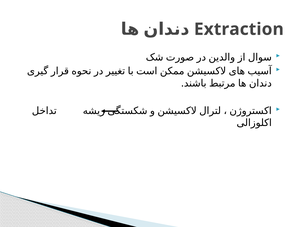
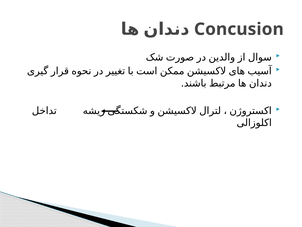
Extraction: Extraction -> Concusion
